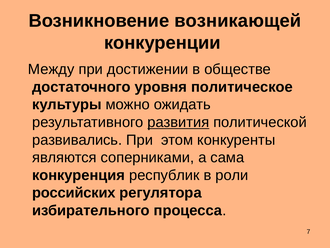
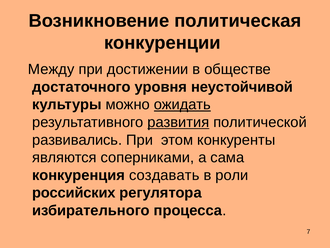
возникающей: возникающей -> политическая
политическое: политическое -> неустойчивой
ожидать underline: none -> present
республик: республик -> создавать
